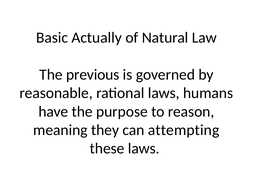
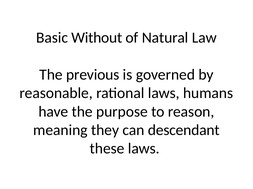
Actually: Actually -> Without
attempting: attempting -> descendant
